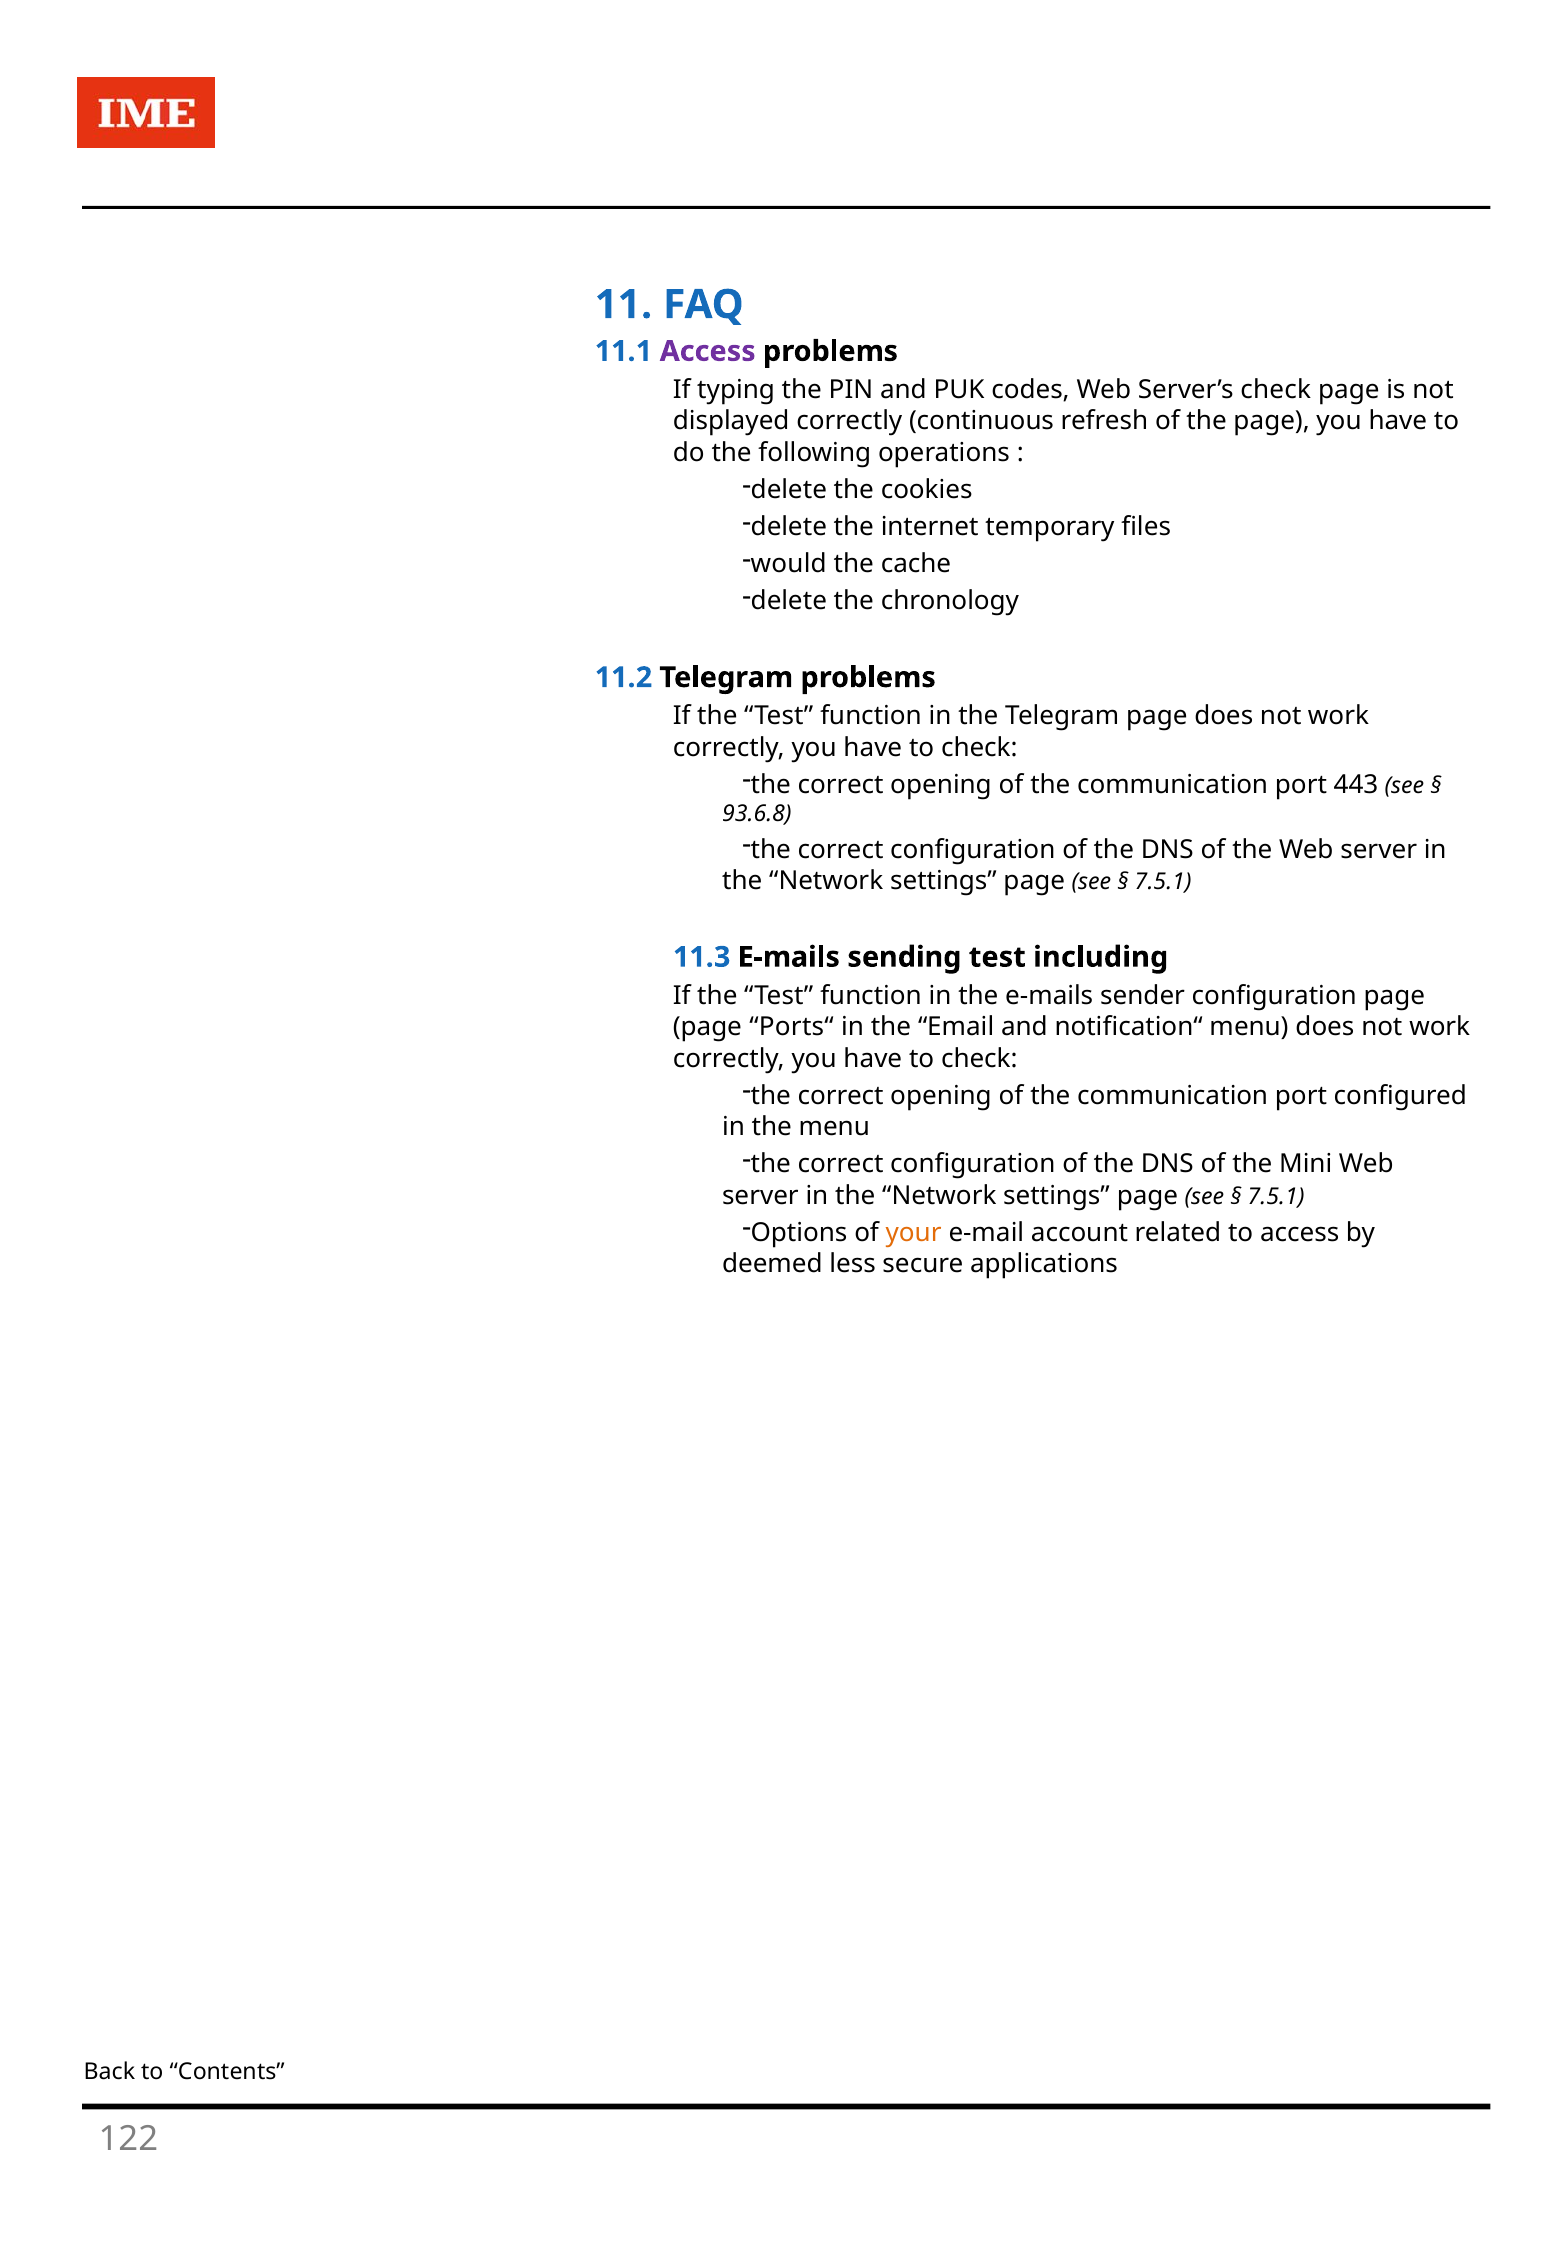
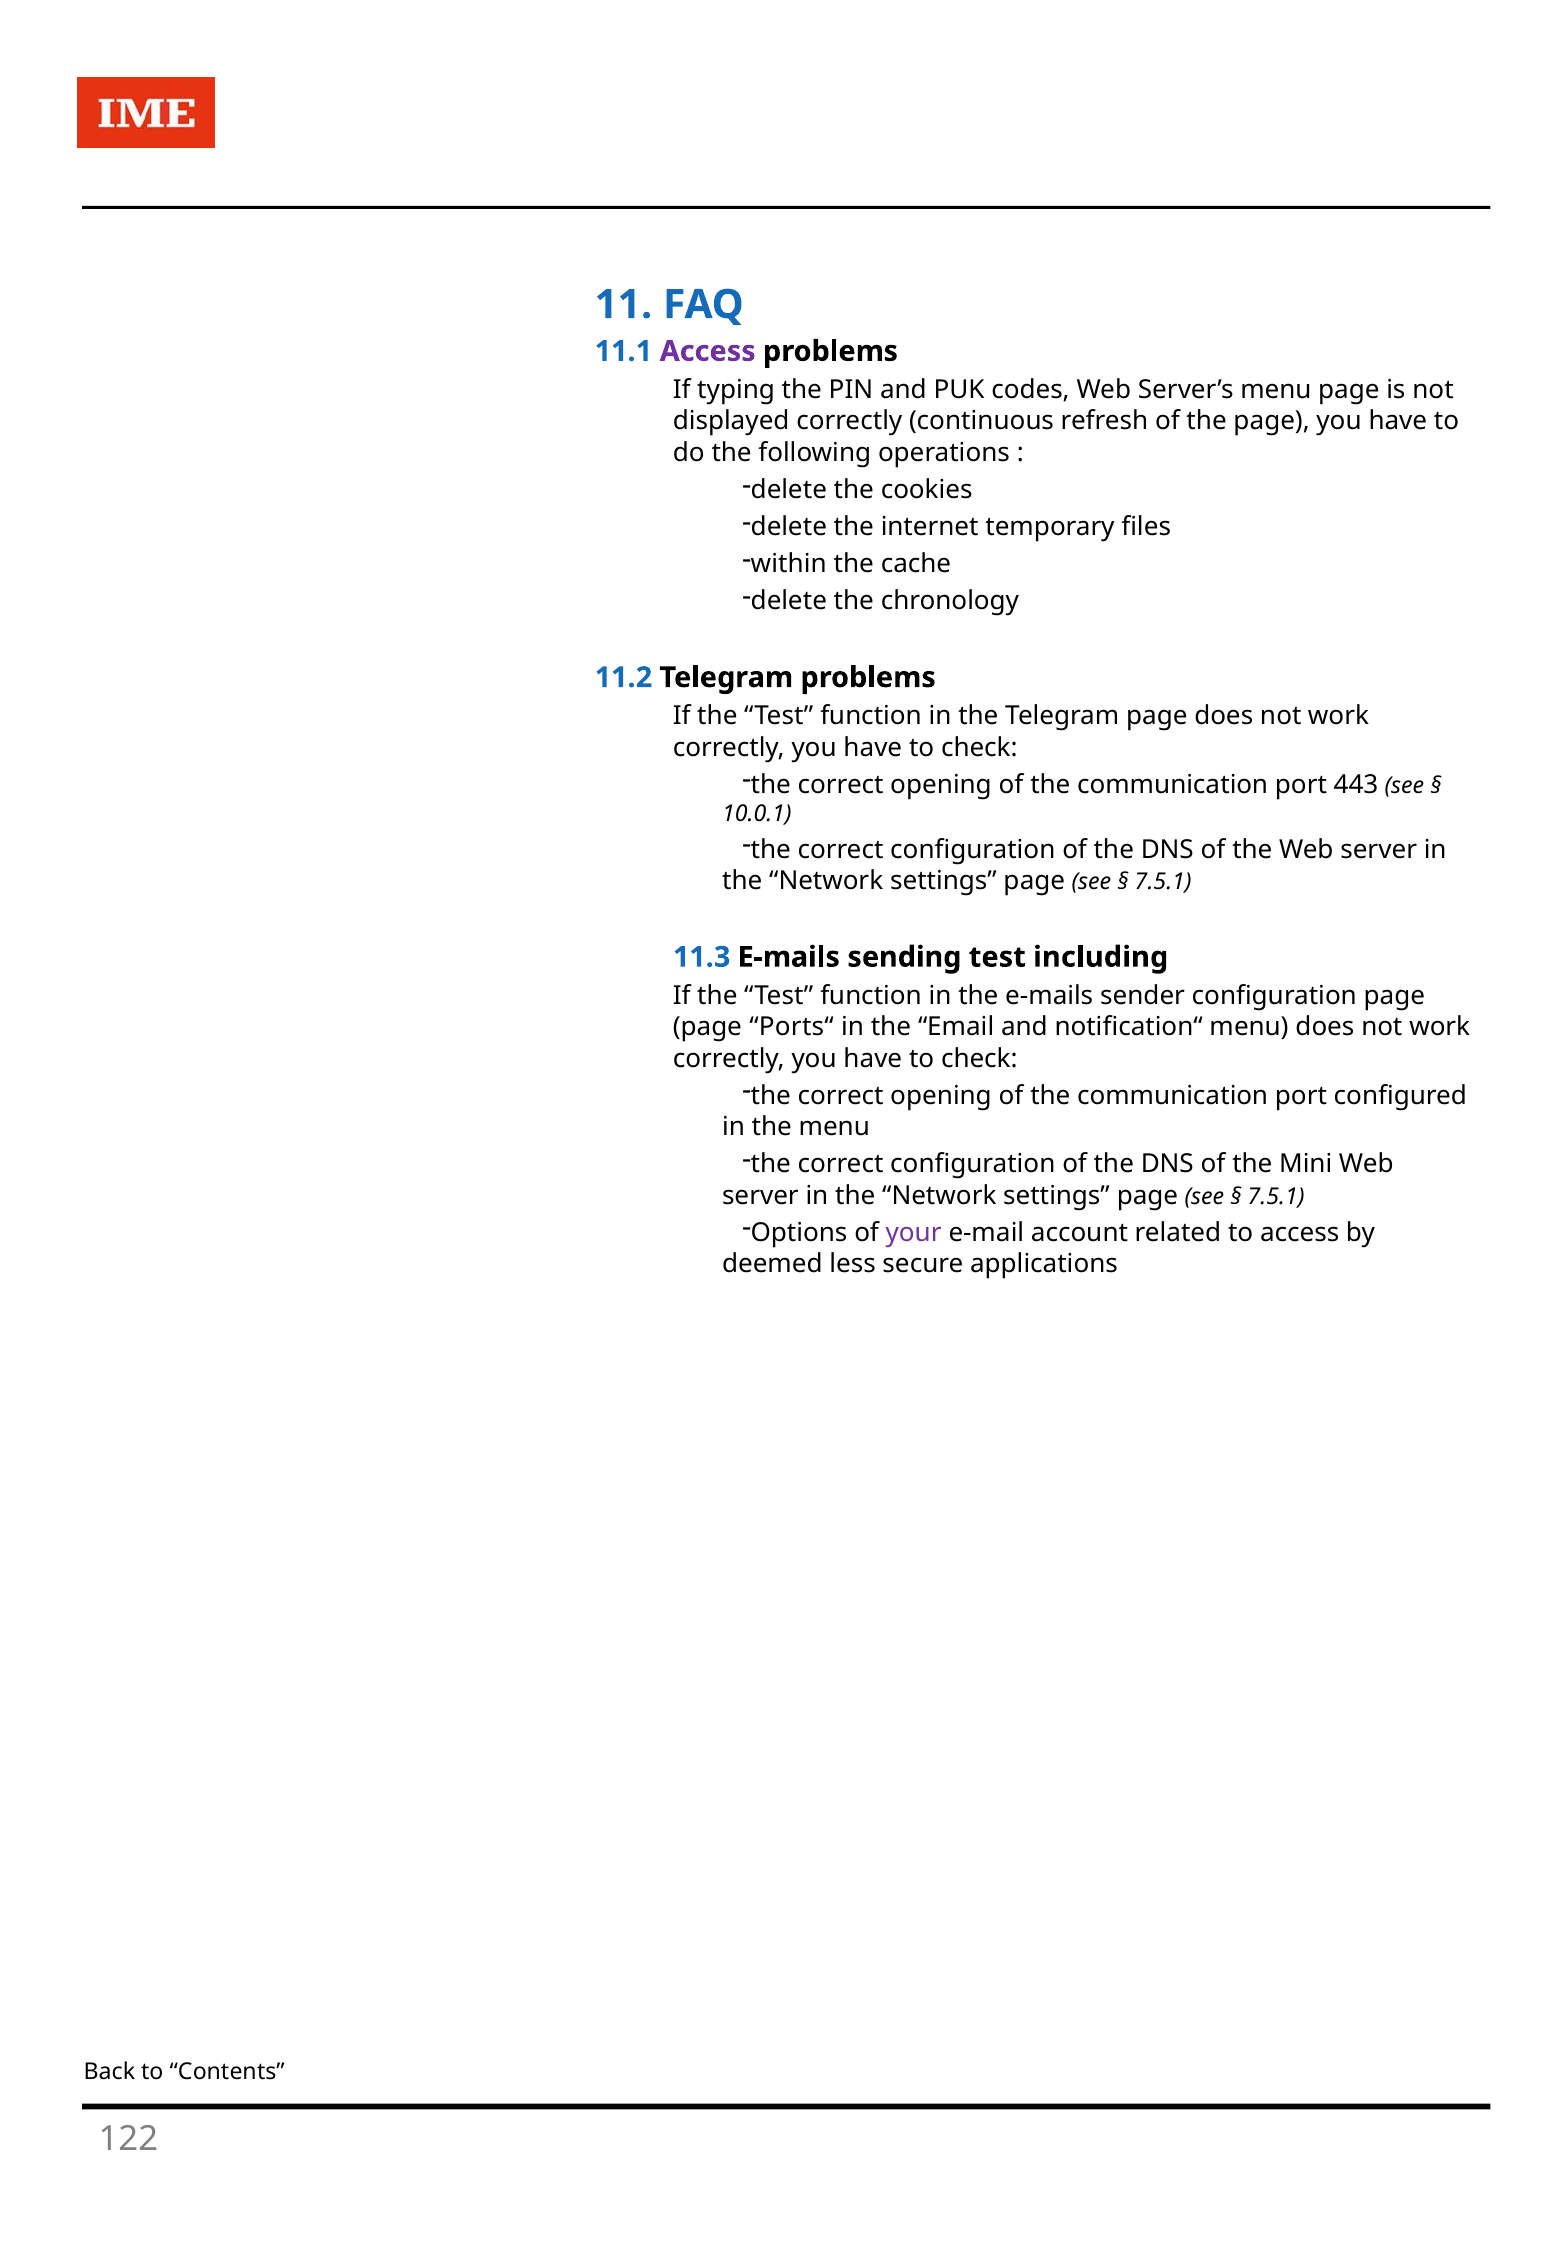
Server’s check: check -> menu
would: would -> within
93.6.8: 93.6.8 -> 10.0.1
your colour: orange -> purple
